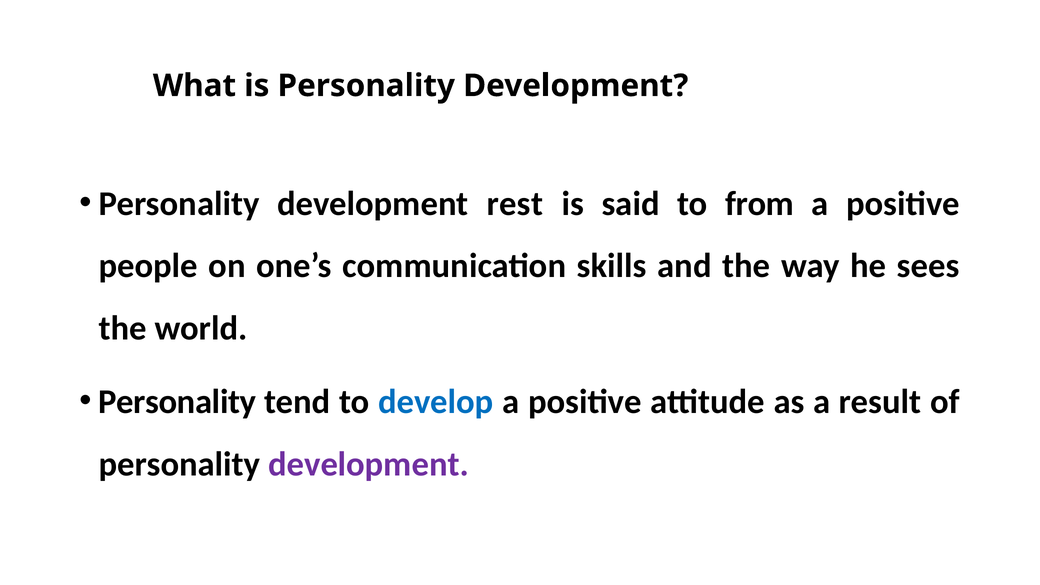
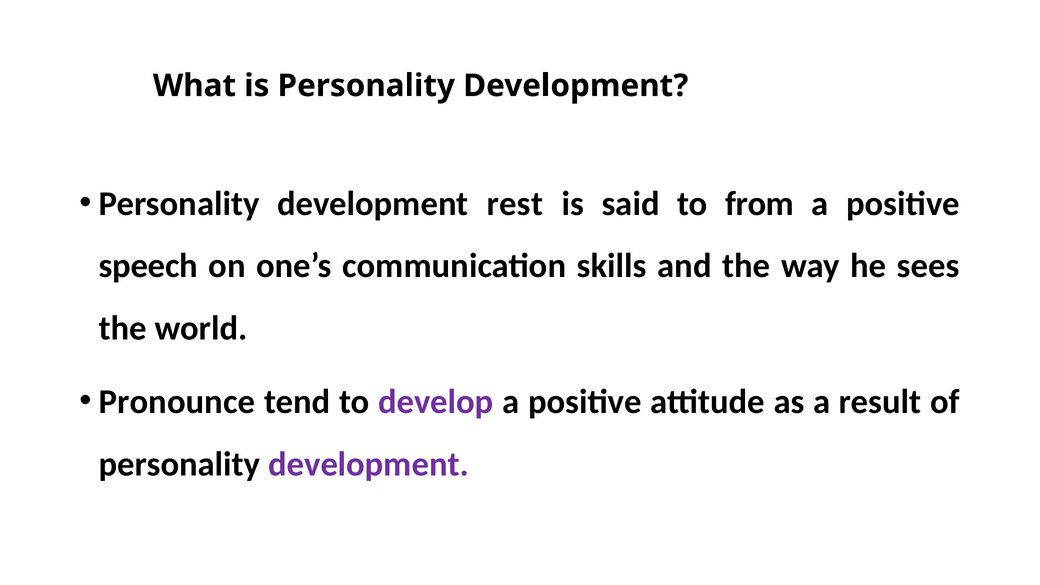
people: people -> speech
Personality at (177, 402): Personality -> Pronounce
develop colour: blue -> purple
